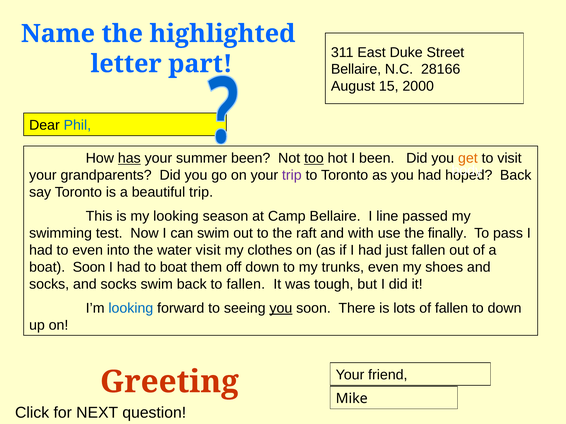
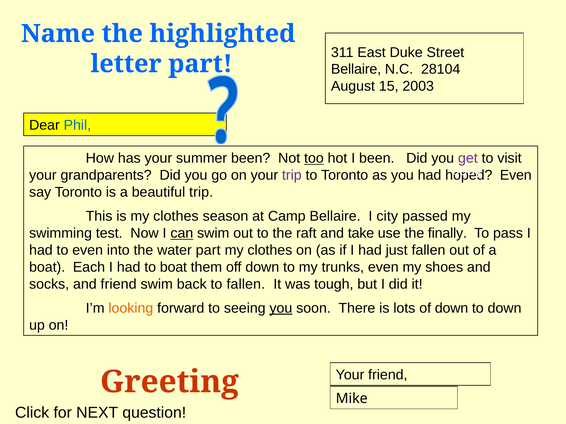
28166: 28166 -> 28104
2000: 2000 -> 2003
has underline: present -> none
get colour: orange -> purple
Back at (516, 175): Back -> Even
is my looking: looking -> clothes
line: line -> city
can underline: none -> present
with: with -> take
water visit: visit -> part
boat Soon: Soon -> Each
socks and socks: socks -> friend
looking at (131, 308) colour: blue -> orange
of fallen: fallen -> down
